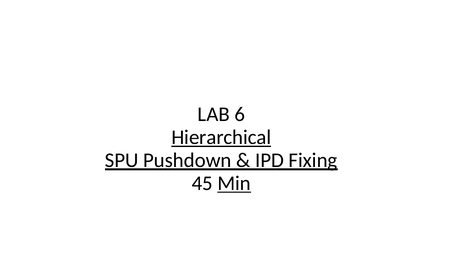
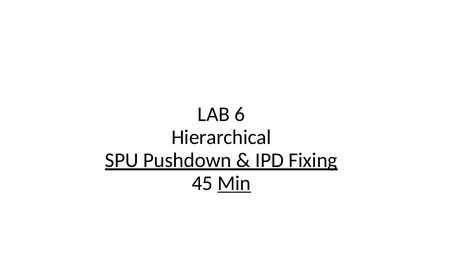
Hierarchical underline: present -> none
